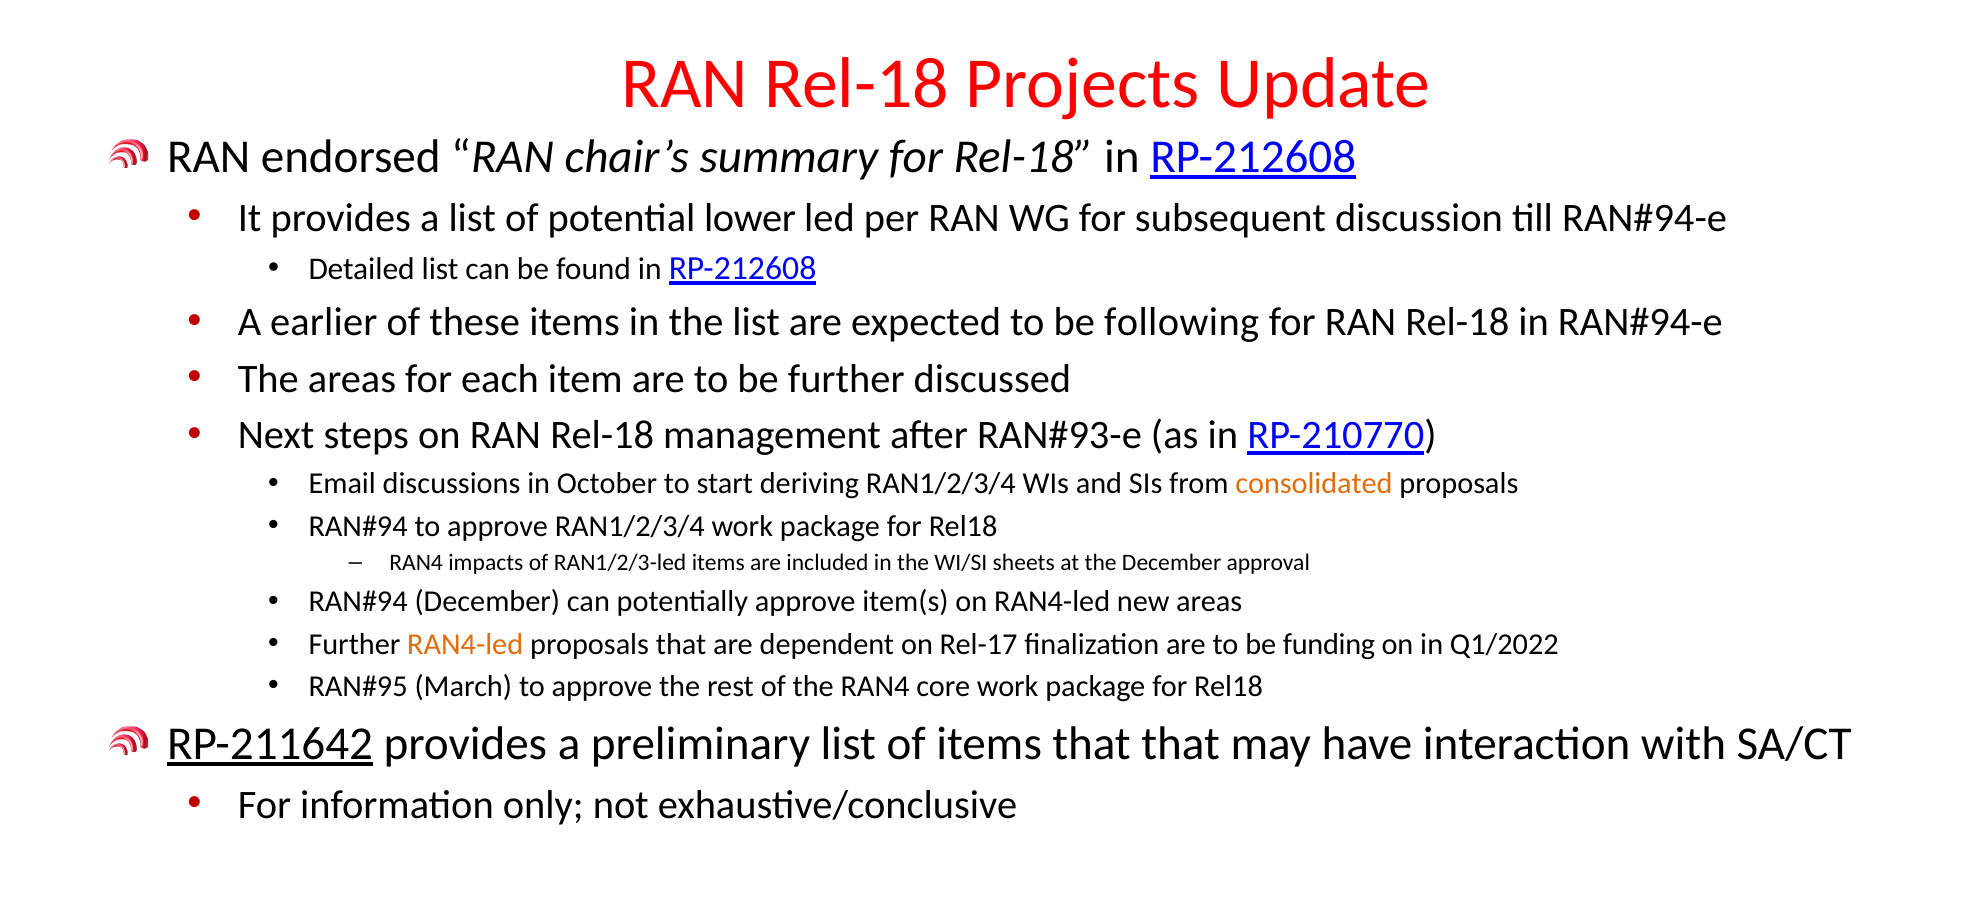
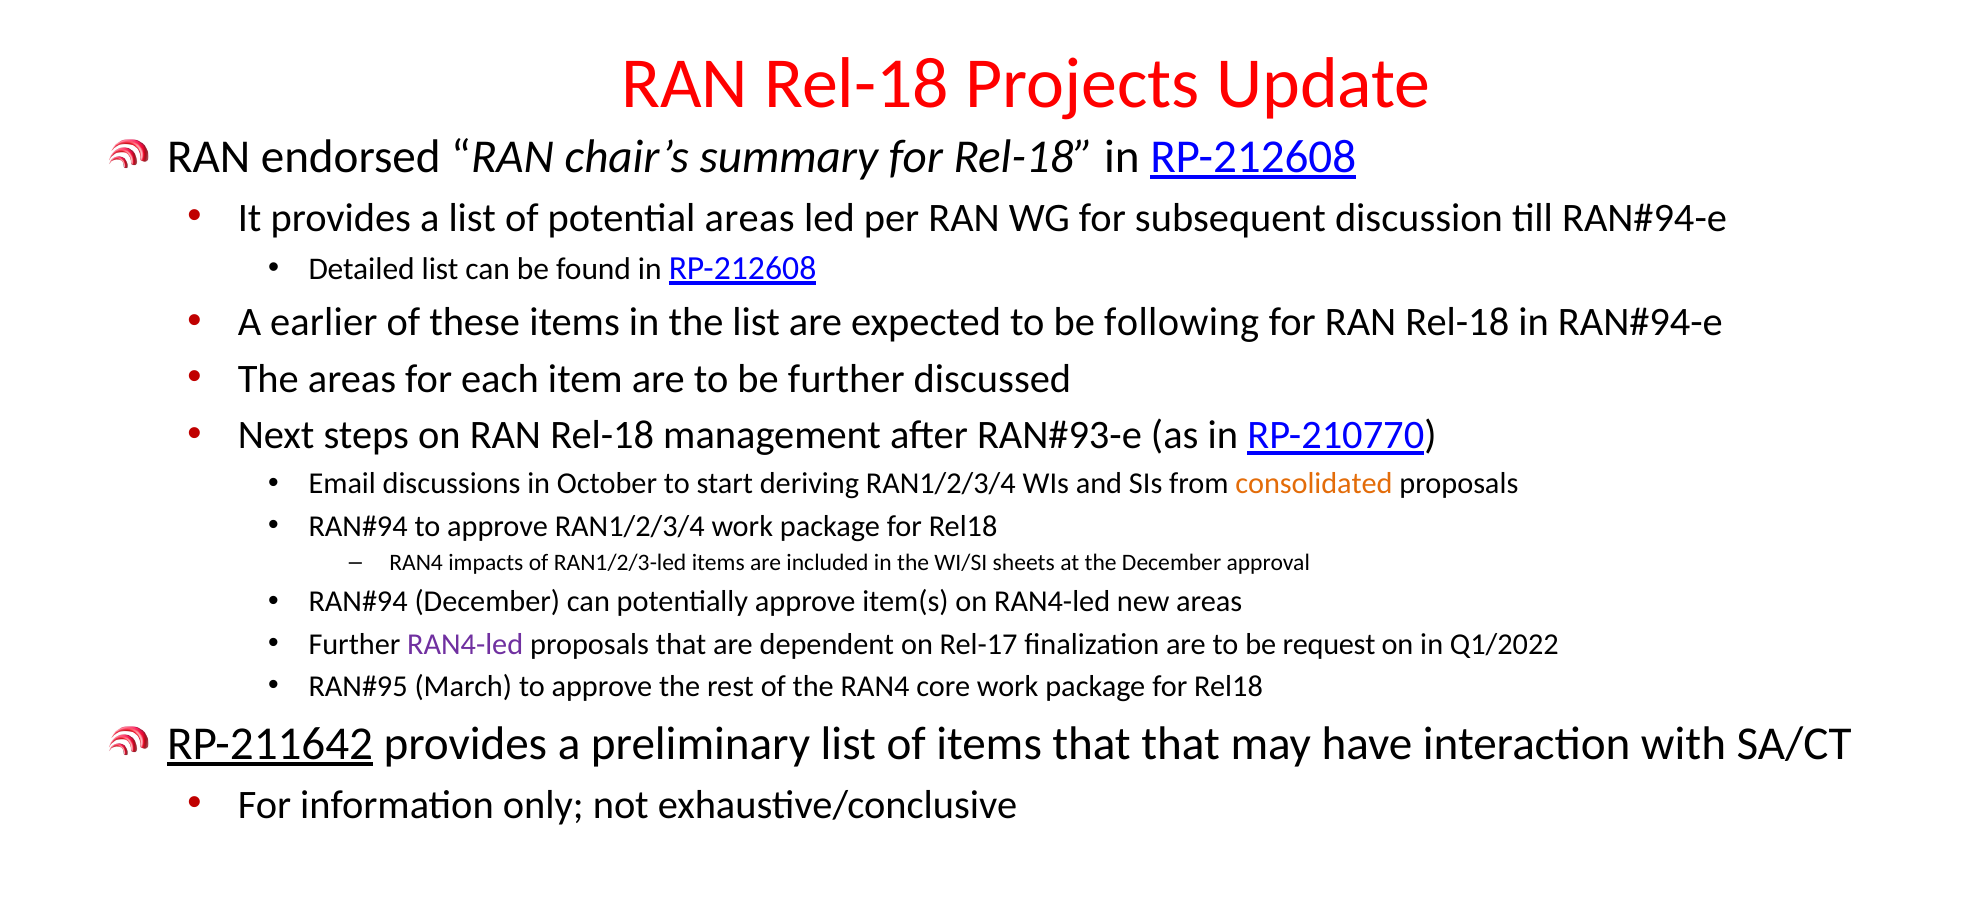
potential lower: lower -> areas
RAN4-led at (465, 644) colour: orange -> purple
funding: funding -> request
